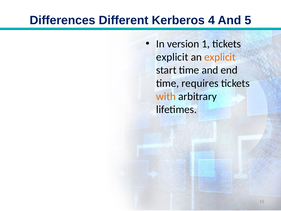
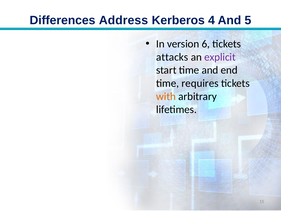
Different: Different -> Address
1: 1 -> 6
explicit at (172, 57): explicit -> attacks
explicit at (220, 57) colour: orange -> purple
